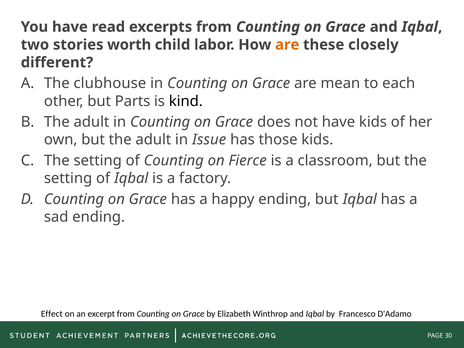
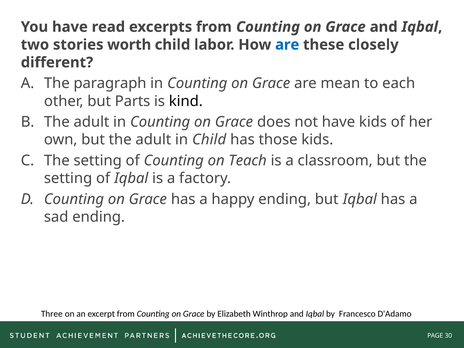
are at (287, 45) colour: orange -> blue
clubhouse: clubhouse -> paragraph
in Issue: Issue -> Child
Fierce: Fierce -> Teach
Effect: Effect -> Three
